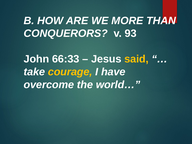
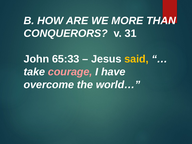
93: 93 -> 31
66:33: 66:33 -> 65:33
courage colour: yellow -> pink
